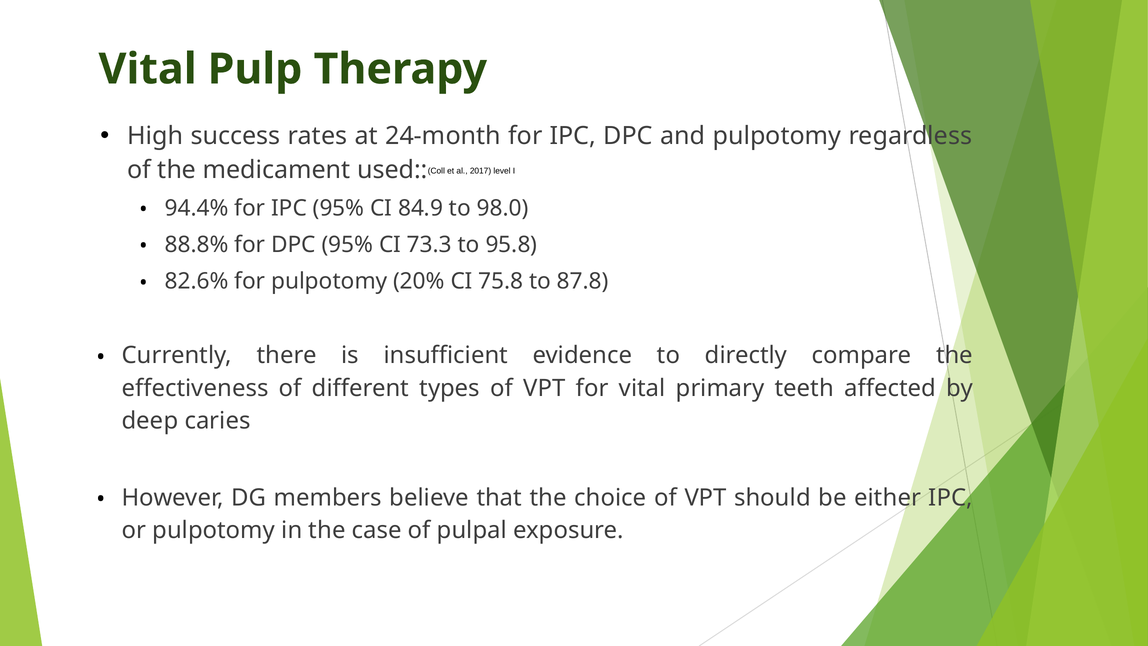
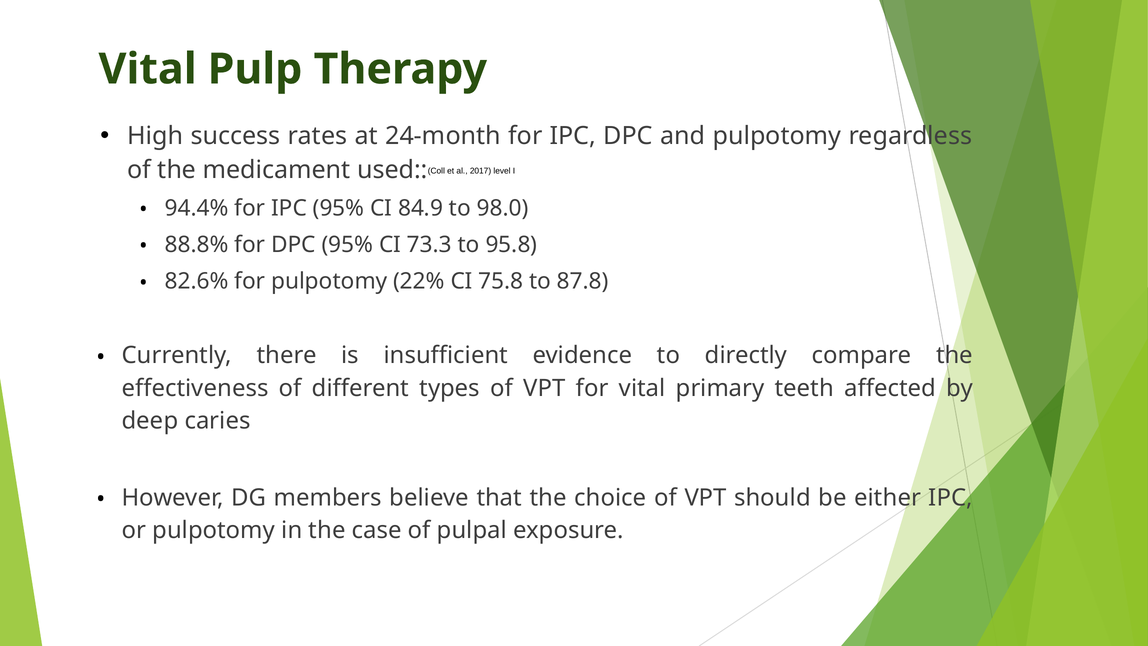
20%: 20% -> 22%
